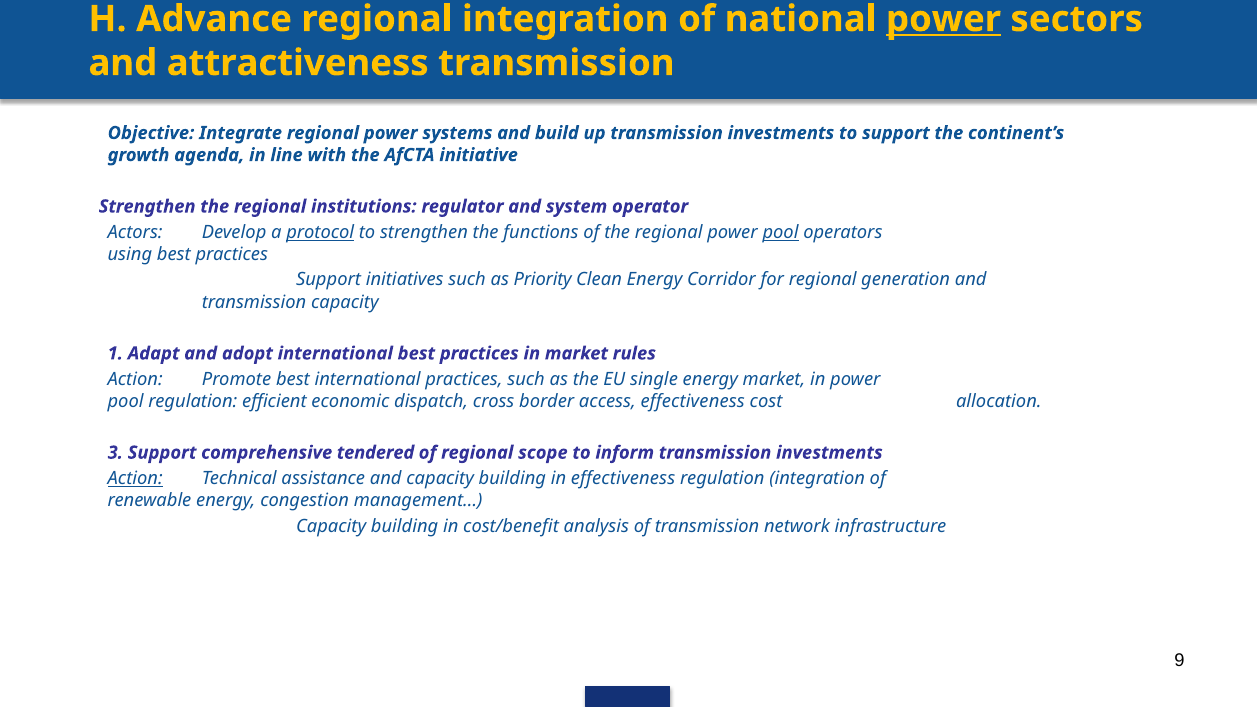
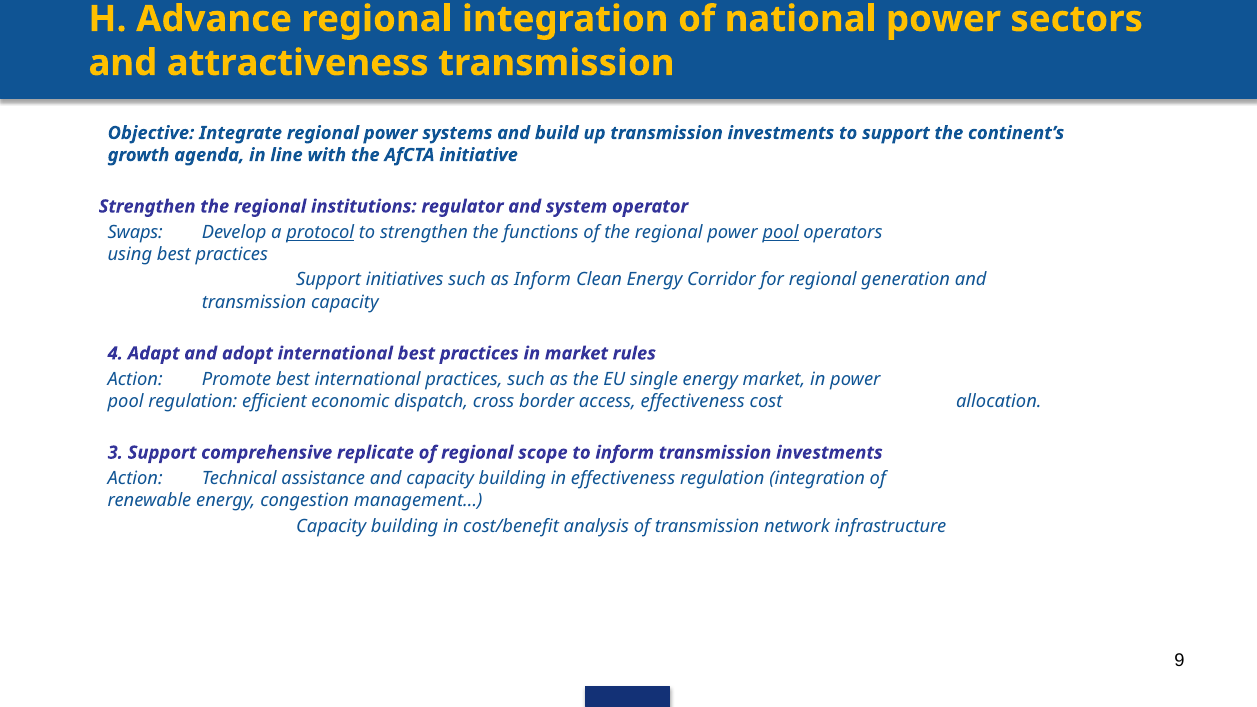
power at (944, 19) underline: present -> none
Actors: Actors -> Swaps
as Priority: Priority -> Inform
1 at (115, 353): 1 -> 4
tendered: tendered -> replicate
Action at (135, 478) underline: present -> none
